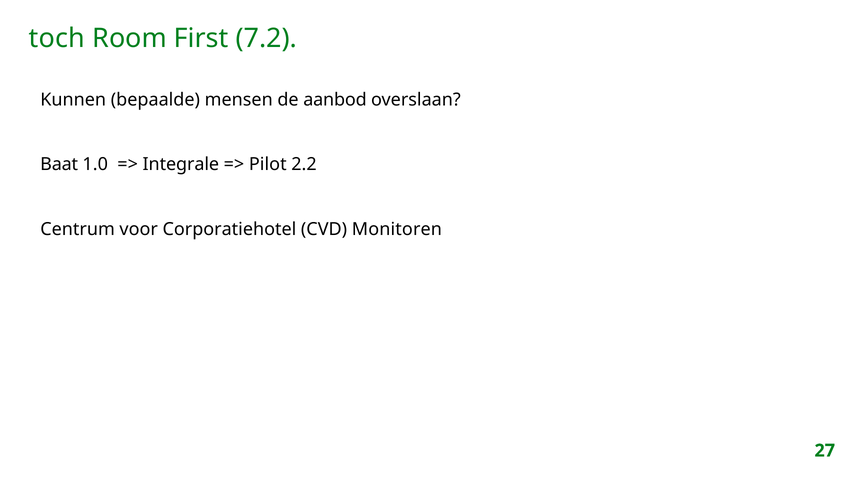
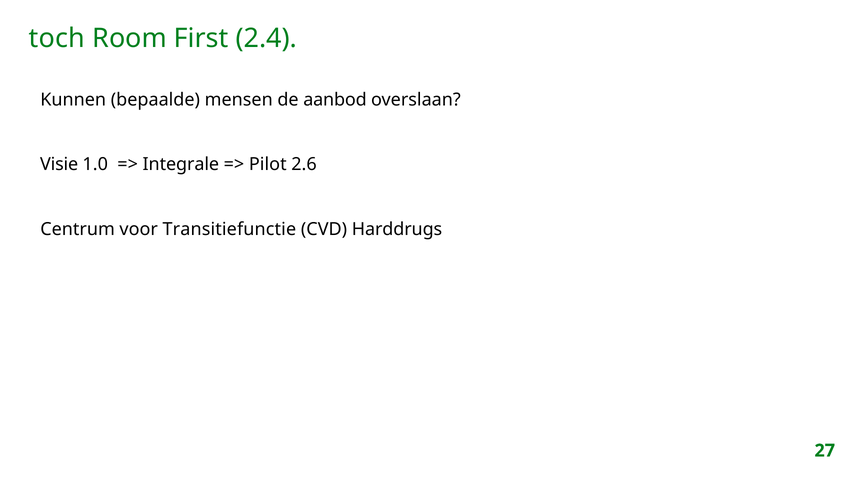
7.2: 7.2 -> 2.4
Baat: Baat -> Visie
2.2: 2.2 -> 2.6
Corporatiehotel: Corporatiehotel -> Transitiefunctie
Monitoren: Monitoren -> Harddrugs
